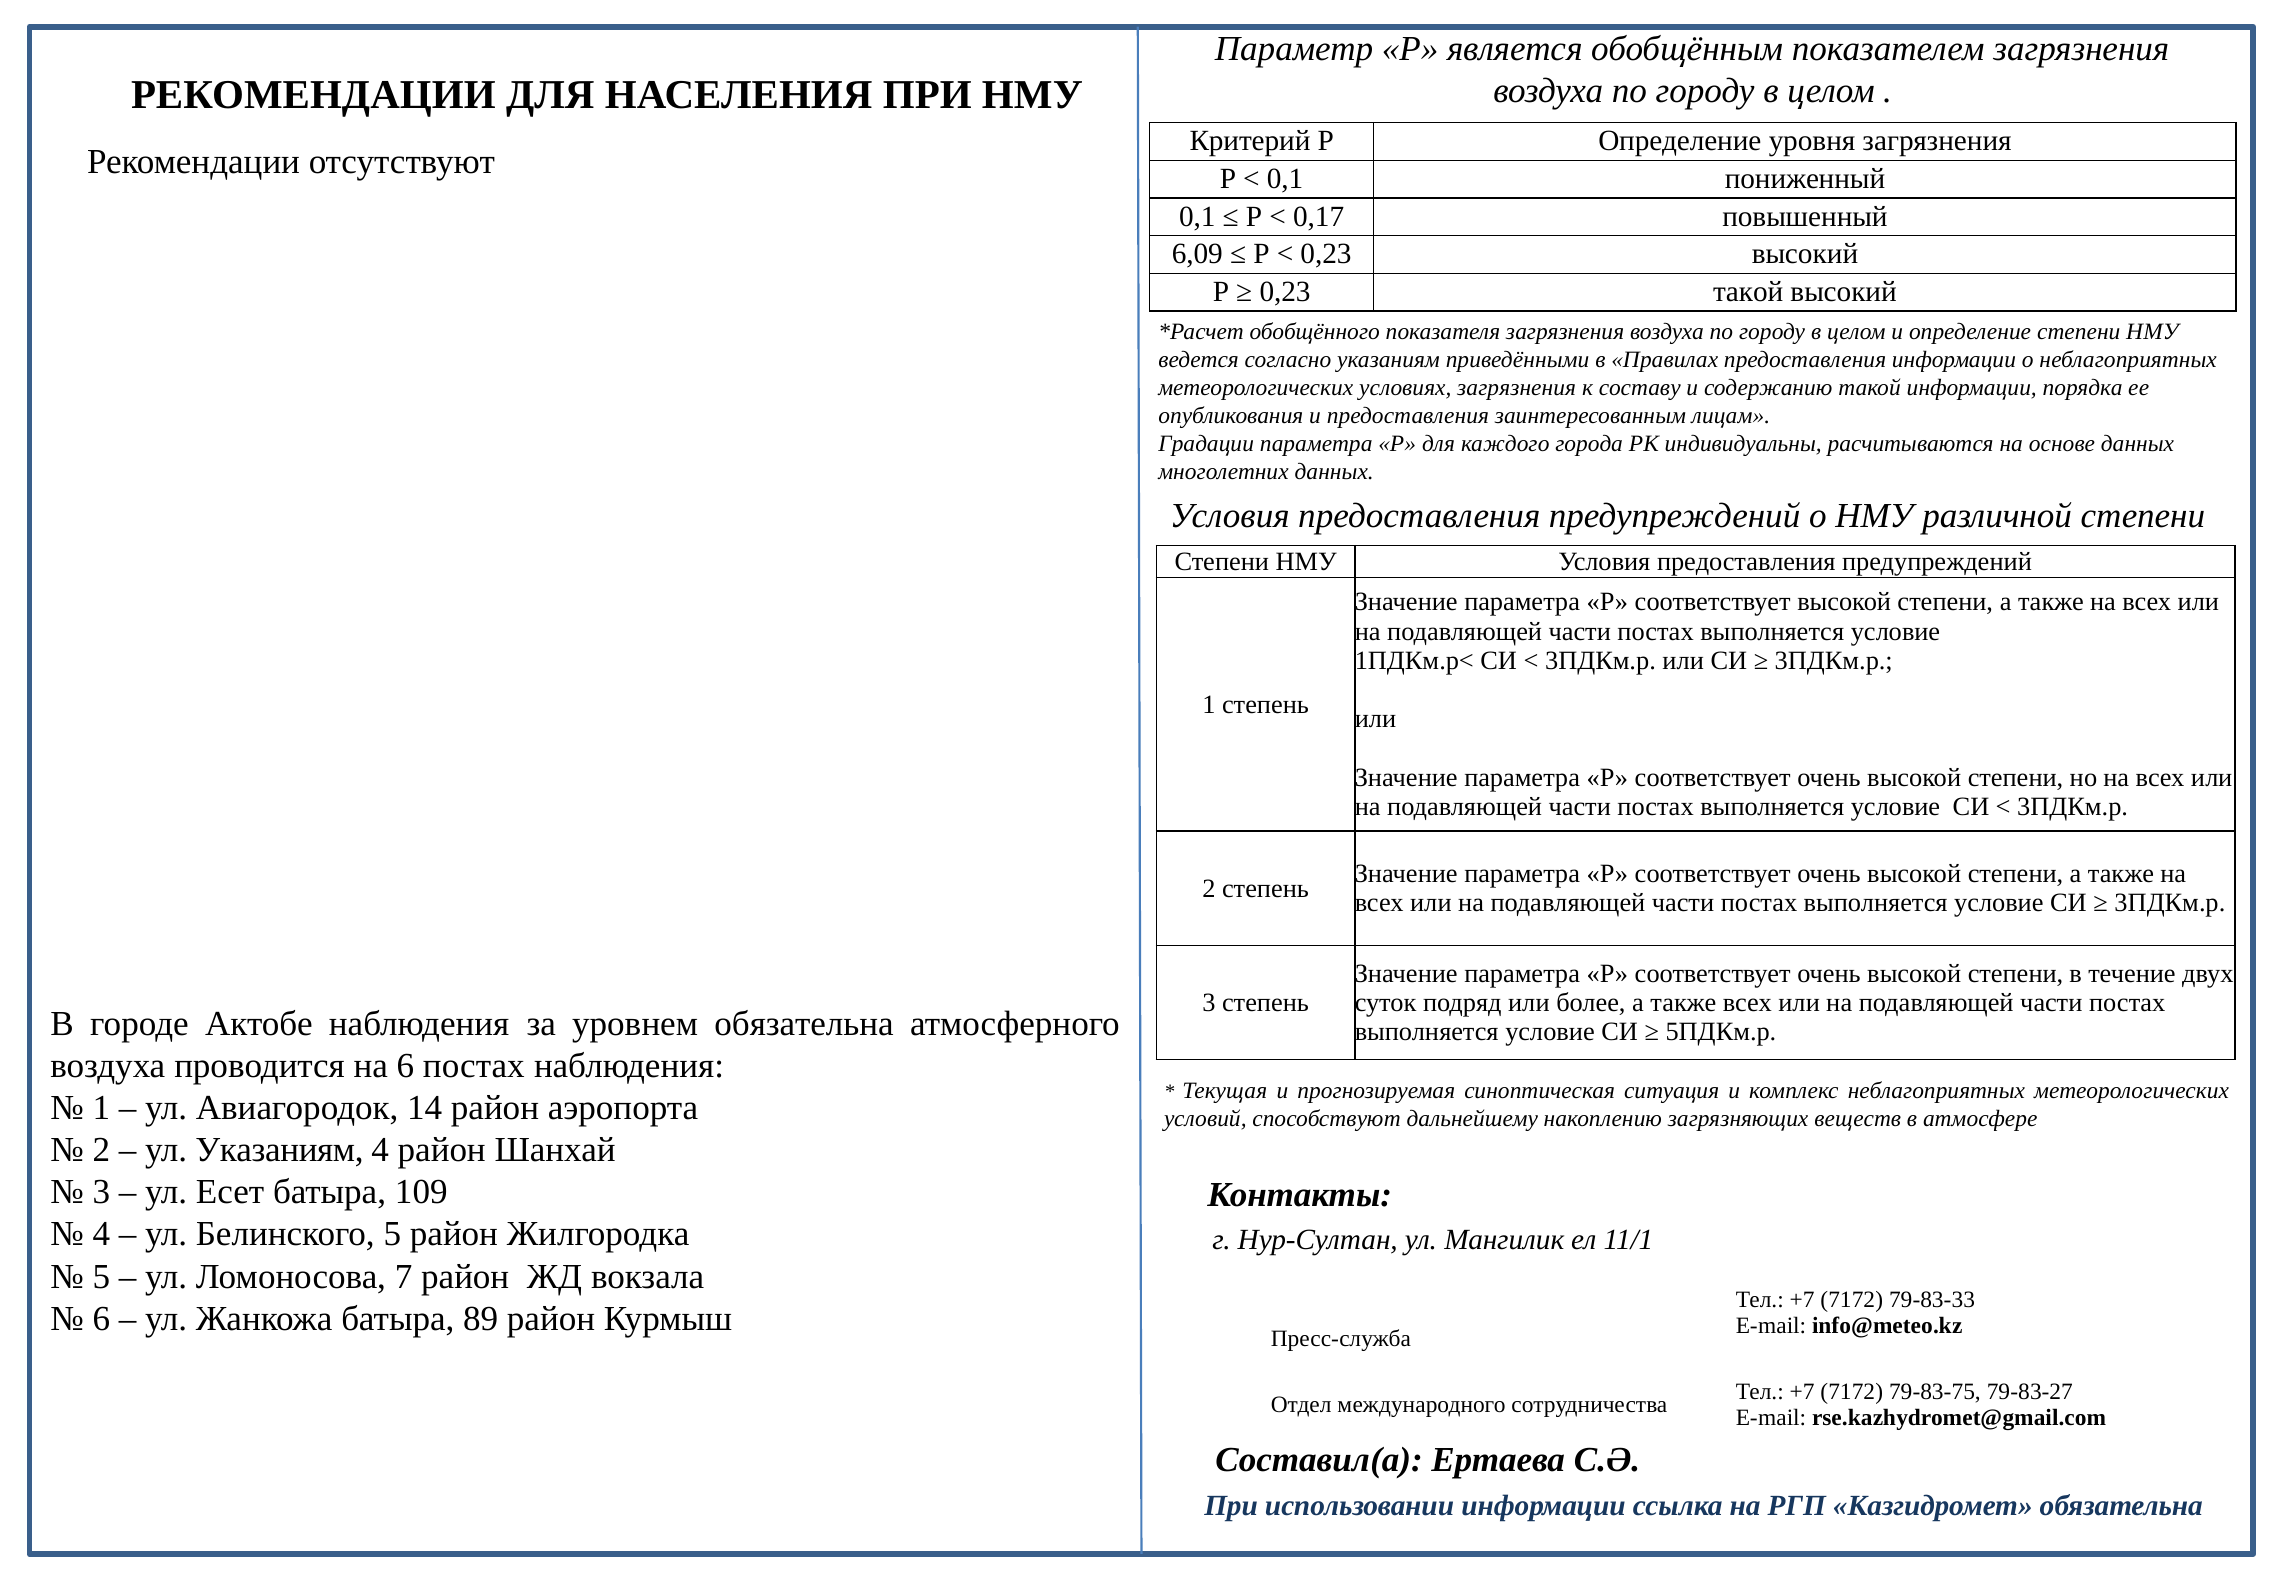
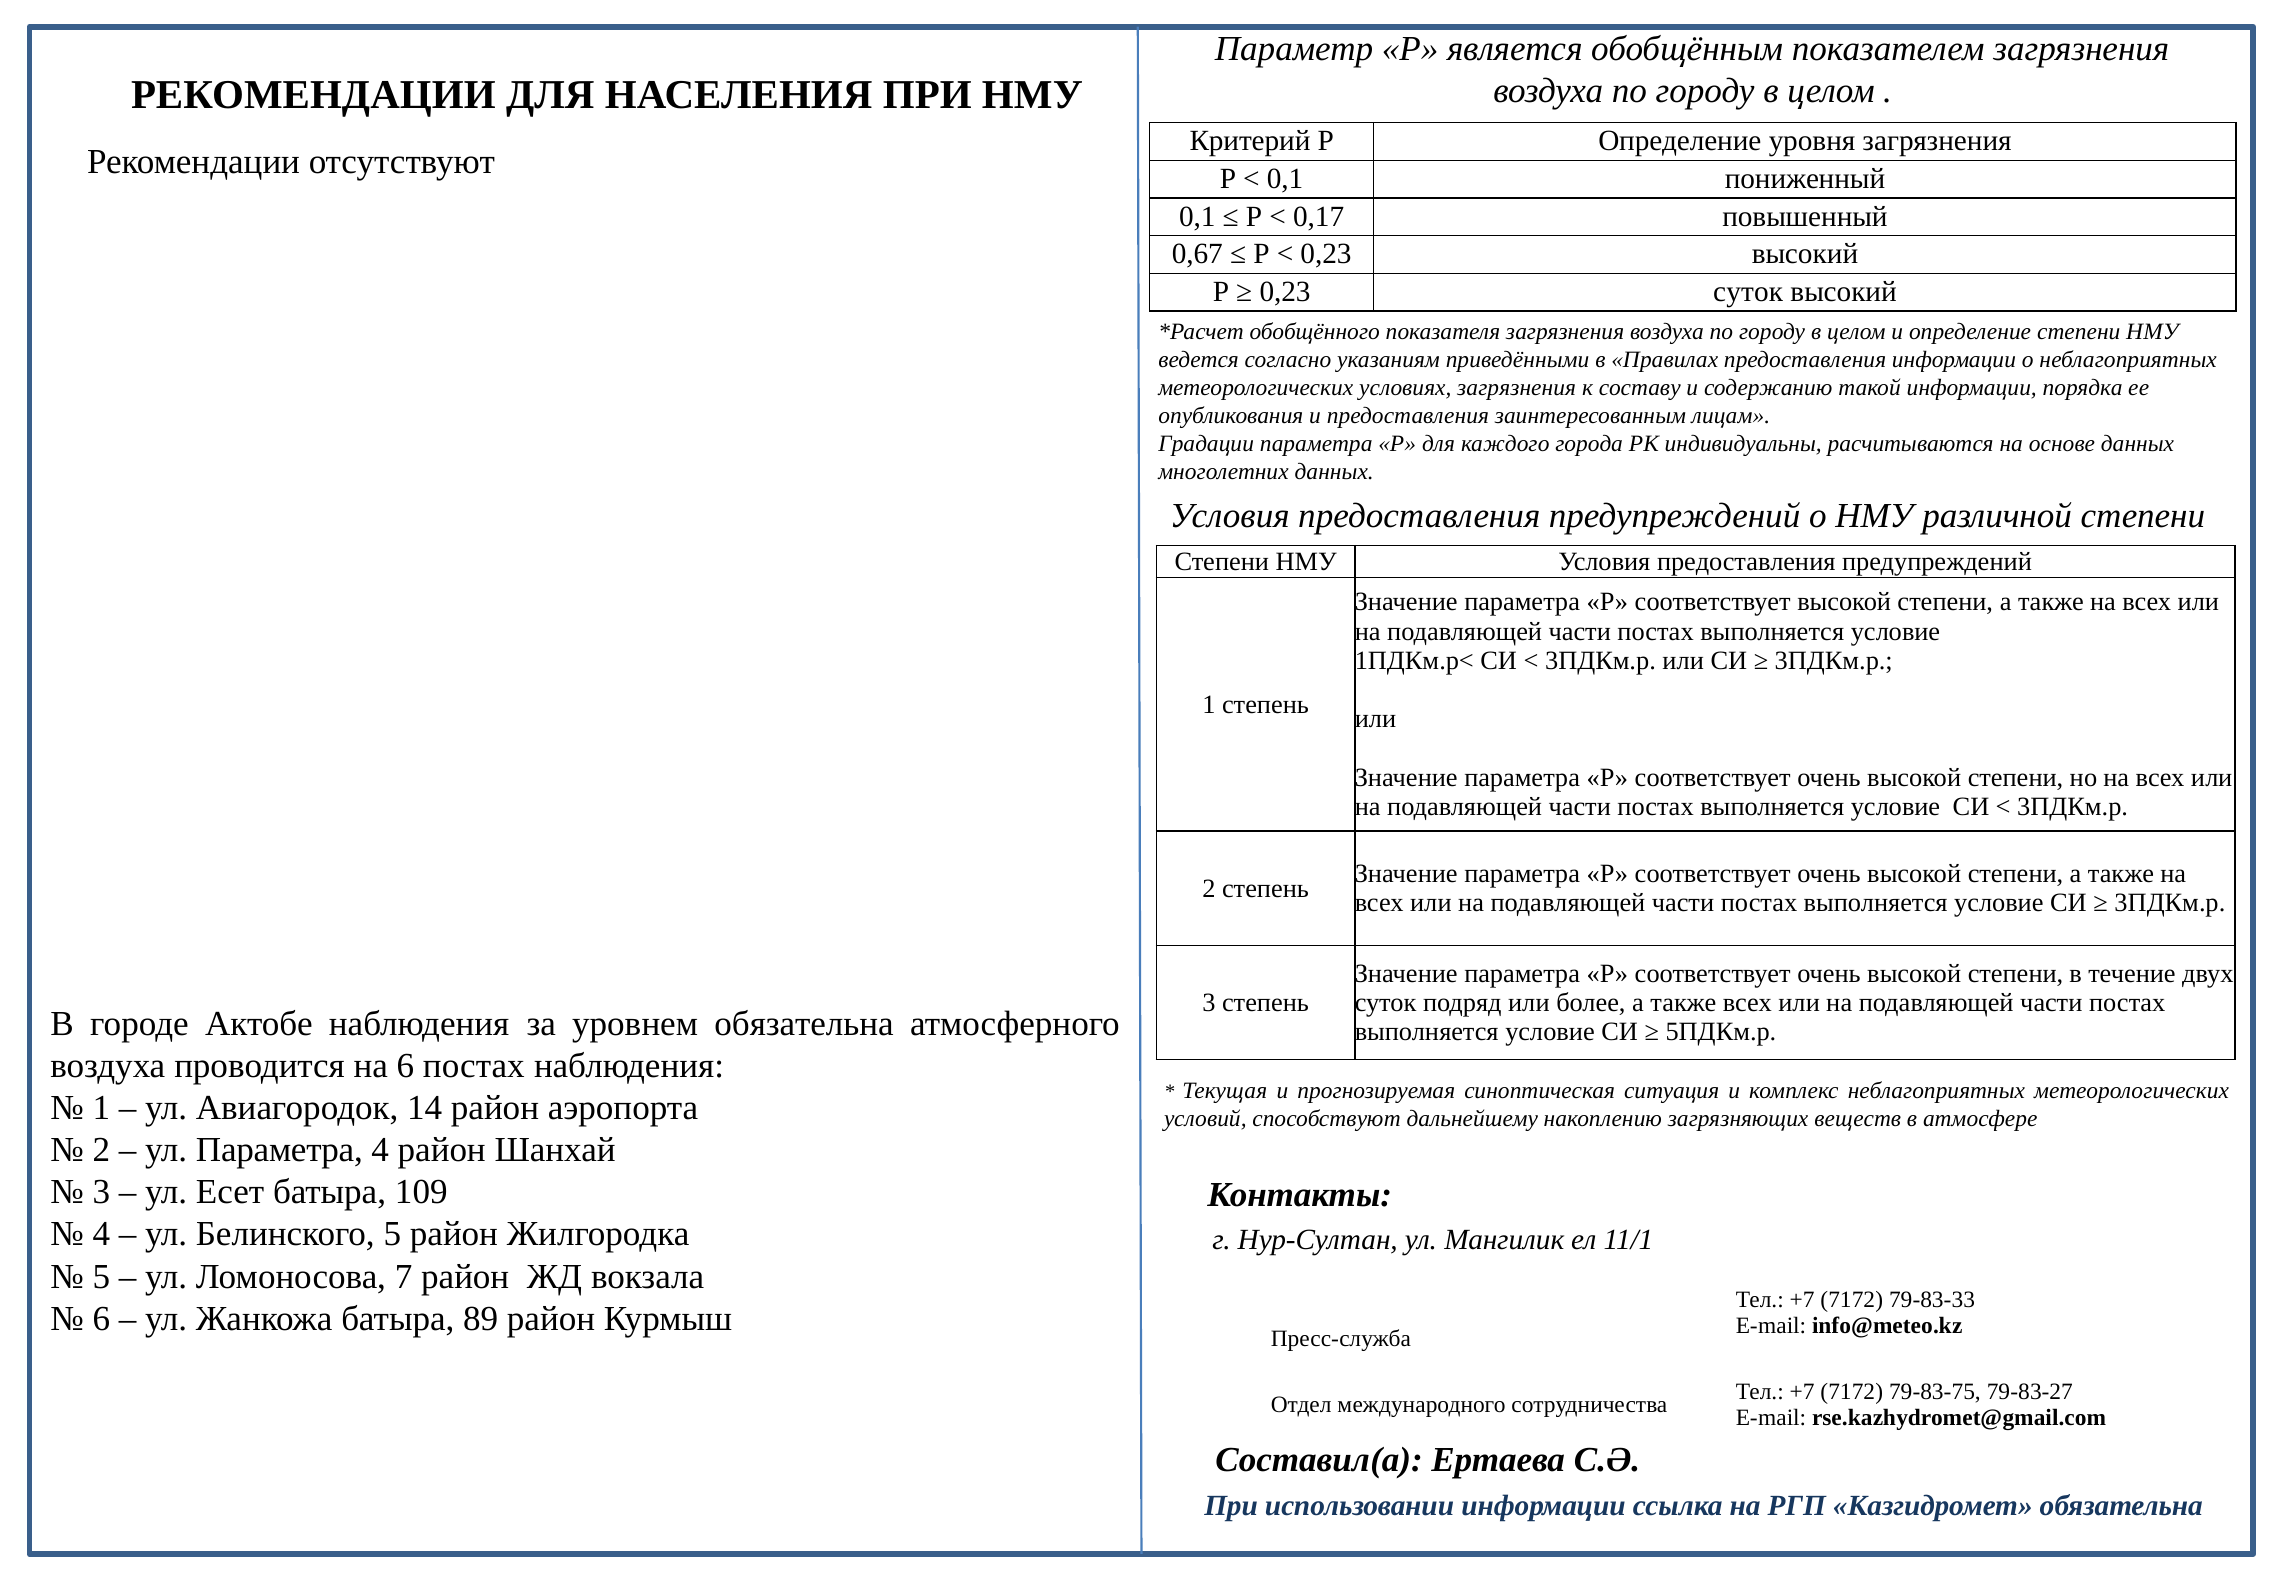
6,09: 6,09 -> 0,67
0,23 такой: такой -> суток
ул Указаниям: Указаниям -> Параметра
